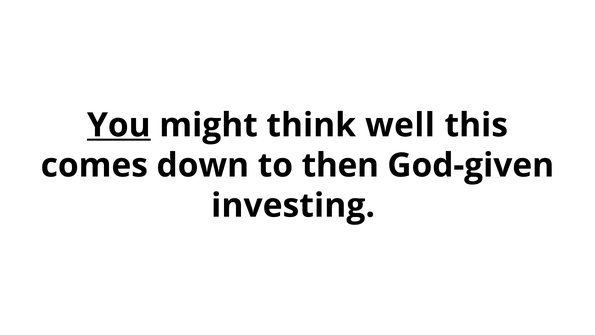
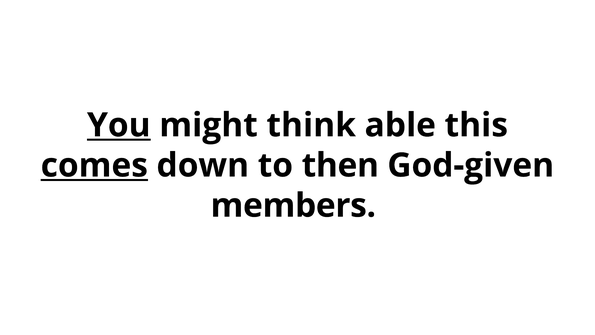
well: well -> able
comes underline: none -> present
investing: investing -> members
